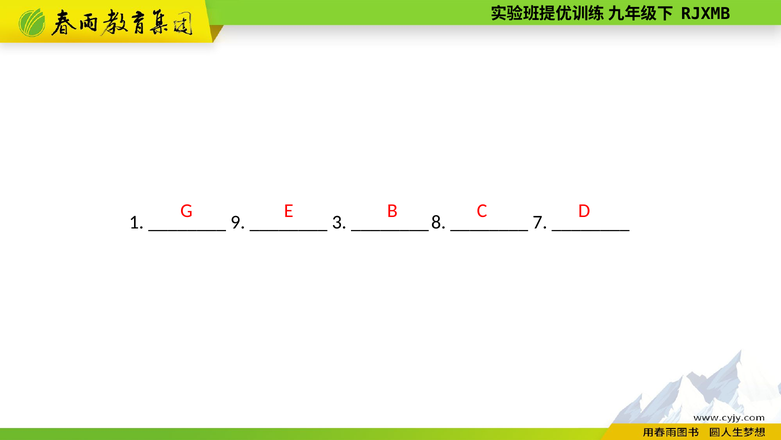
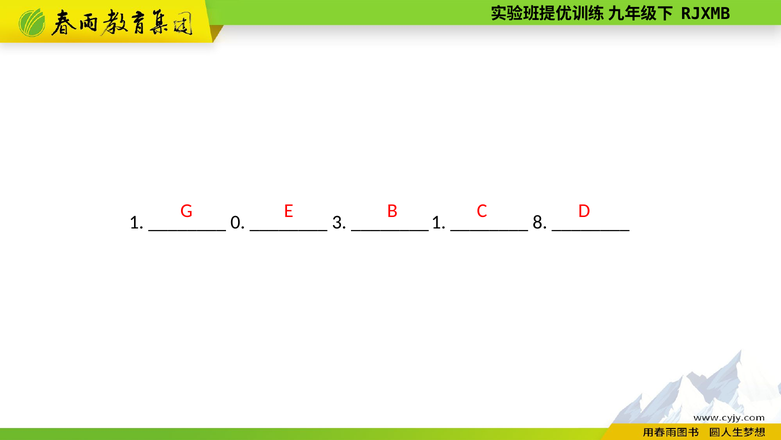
9: 9 -> 0
8 at (439, 222): 8 -> 1
7: 7 -> 8
